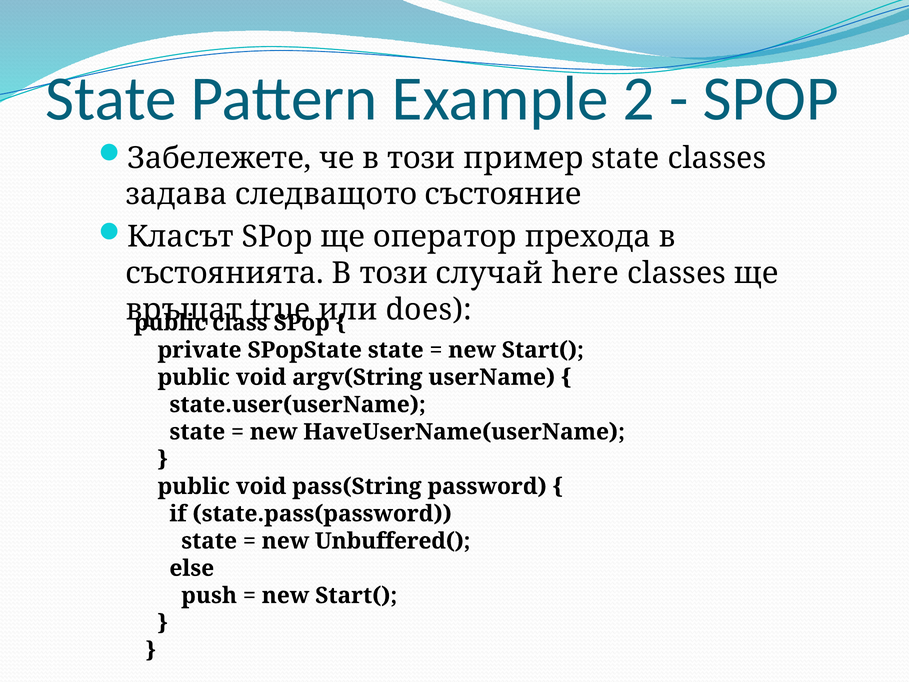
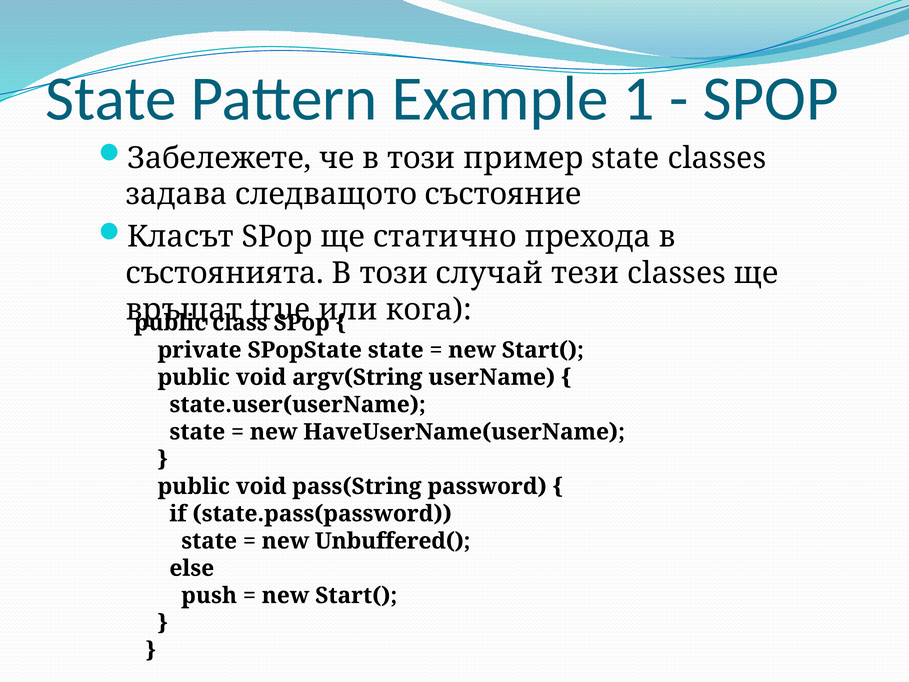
2: 2 -> 1
оператор: оператор -> статично
here: here -> тези
does: does -> кога
